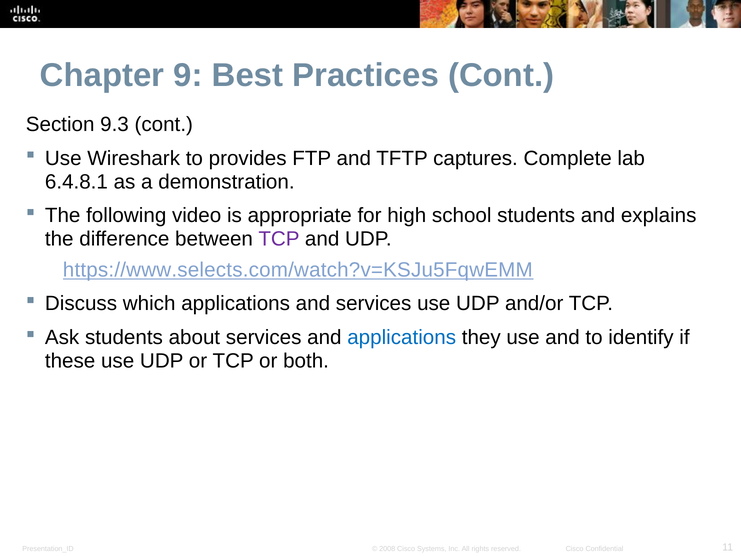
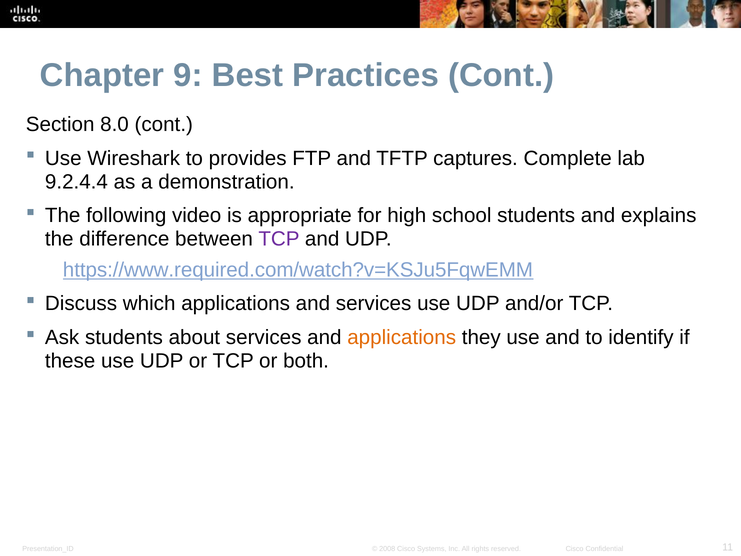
9.3: 9.3 -> 8.0
6.4.8.1: 6.4.8.1 -> 9.2.4.4
https://www.selects.com/watch?v=KSJu5FqwEMM: https://www.selects.com/watch?v=KSJu5FqwEMM -> https://www.required.com/watch?v=KSJu5FqwEMM
applications at (402, 337) colour: blue -> orange
